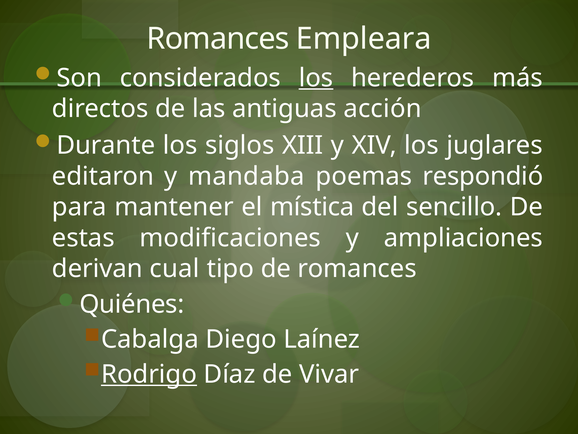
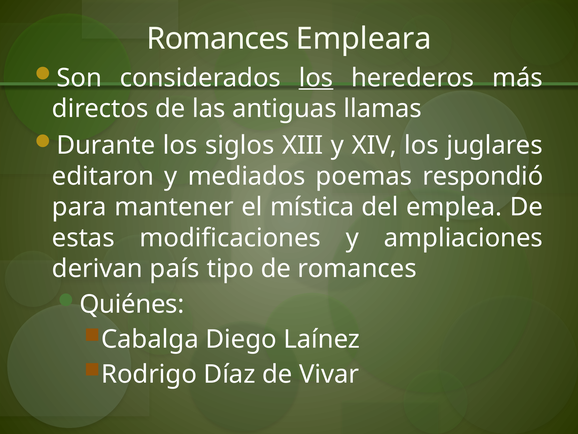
acción: acción -> llamas
mandaba: mandaba -> mediados
sencillo: sencillo -> emplea
cual: cual -> país
Rodrigo underline: present -> none
